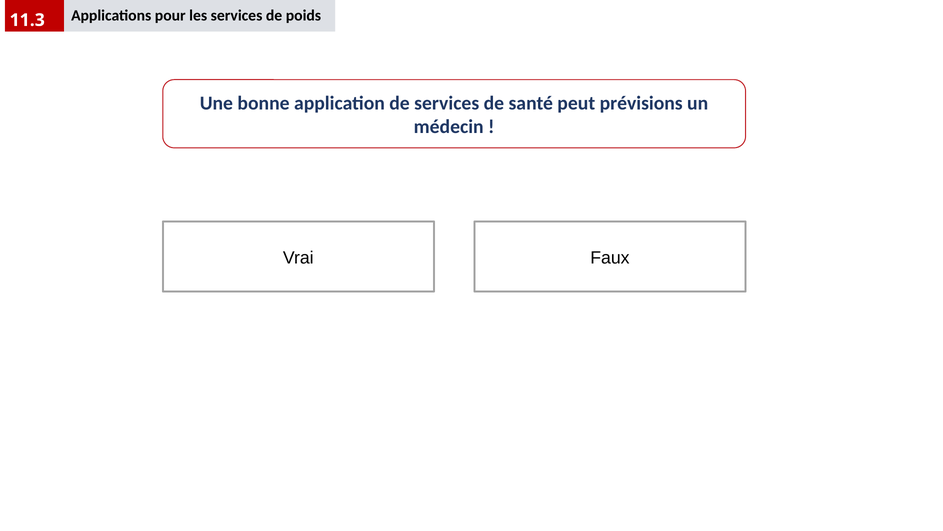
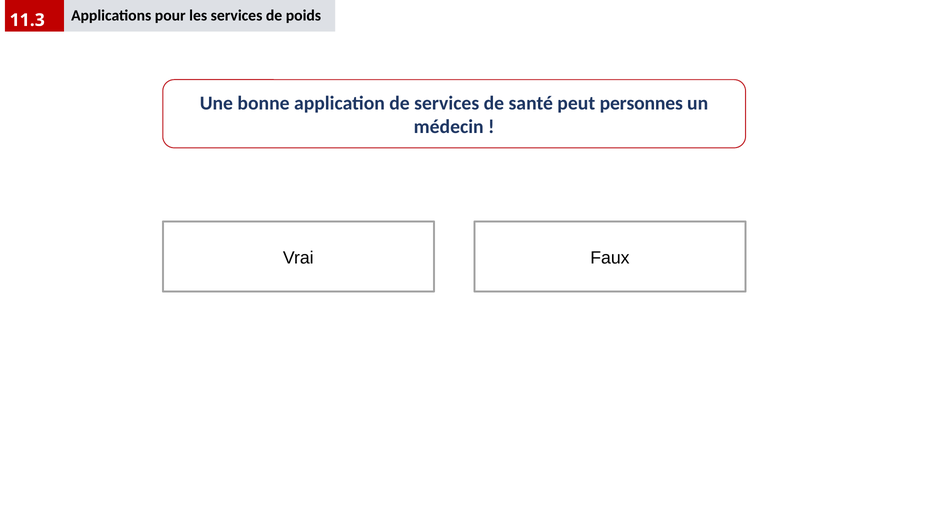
prévisions: prévisions -> personnes
